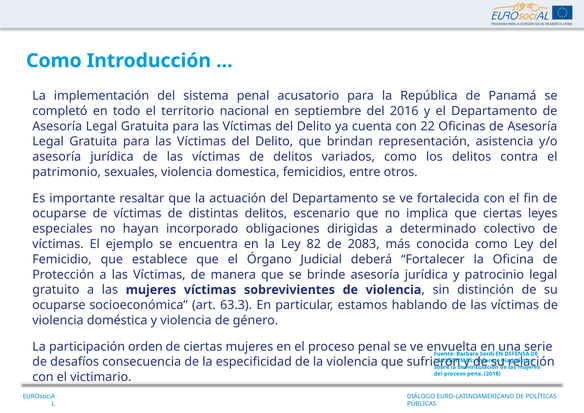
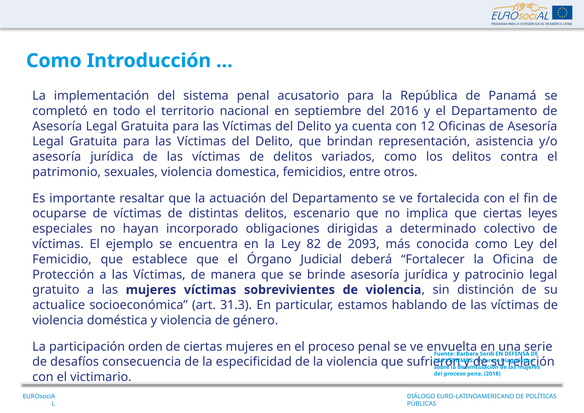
22: 22 -> 12
2083: 2083 -> 2093
ocuparse at (59, 305): ocuparse -> actualice
63.3: 63.3 -> 31.3
